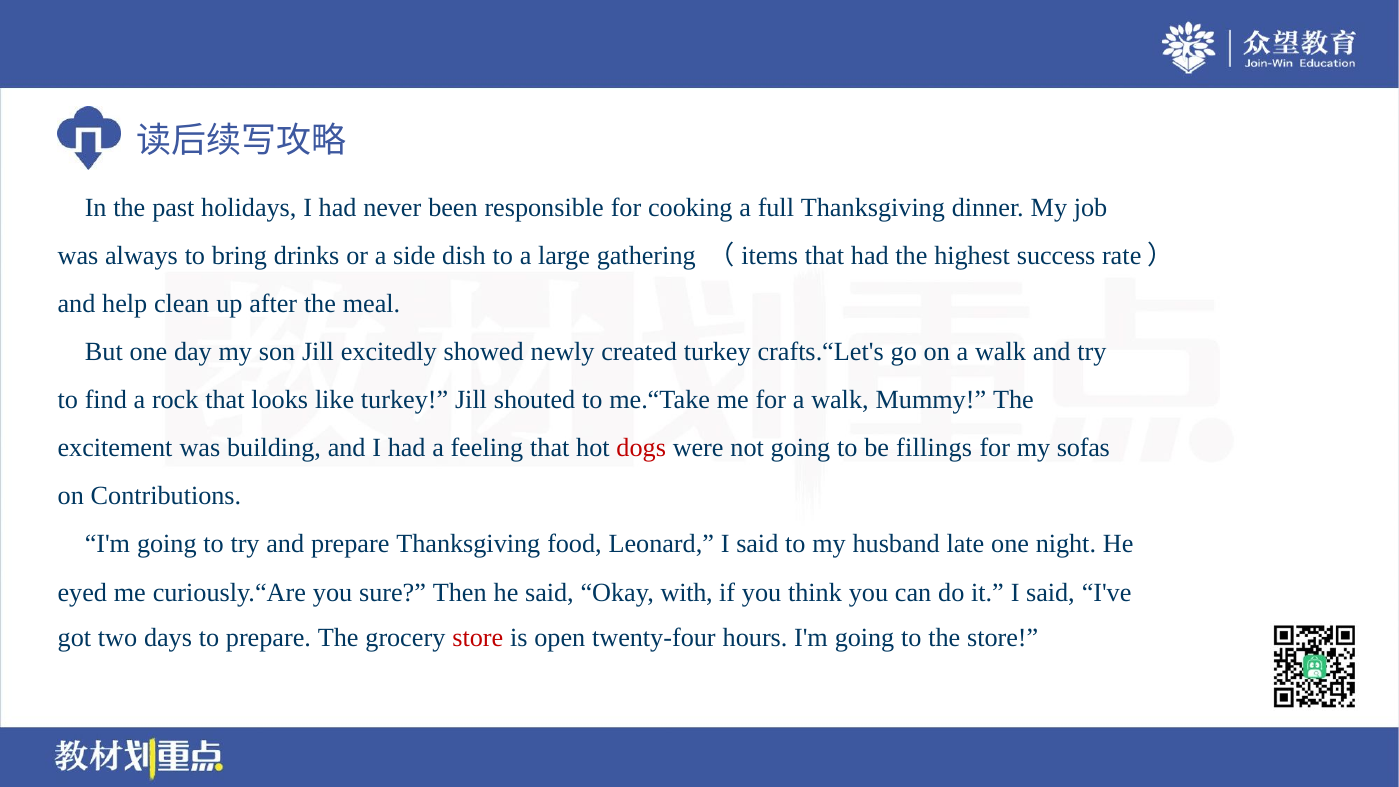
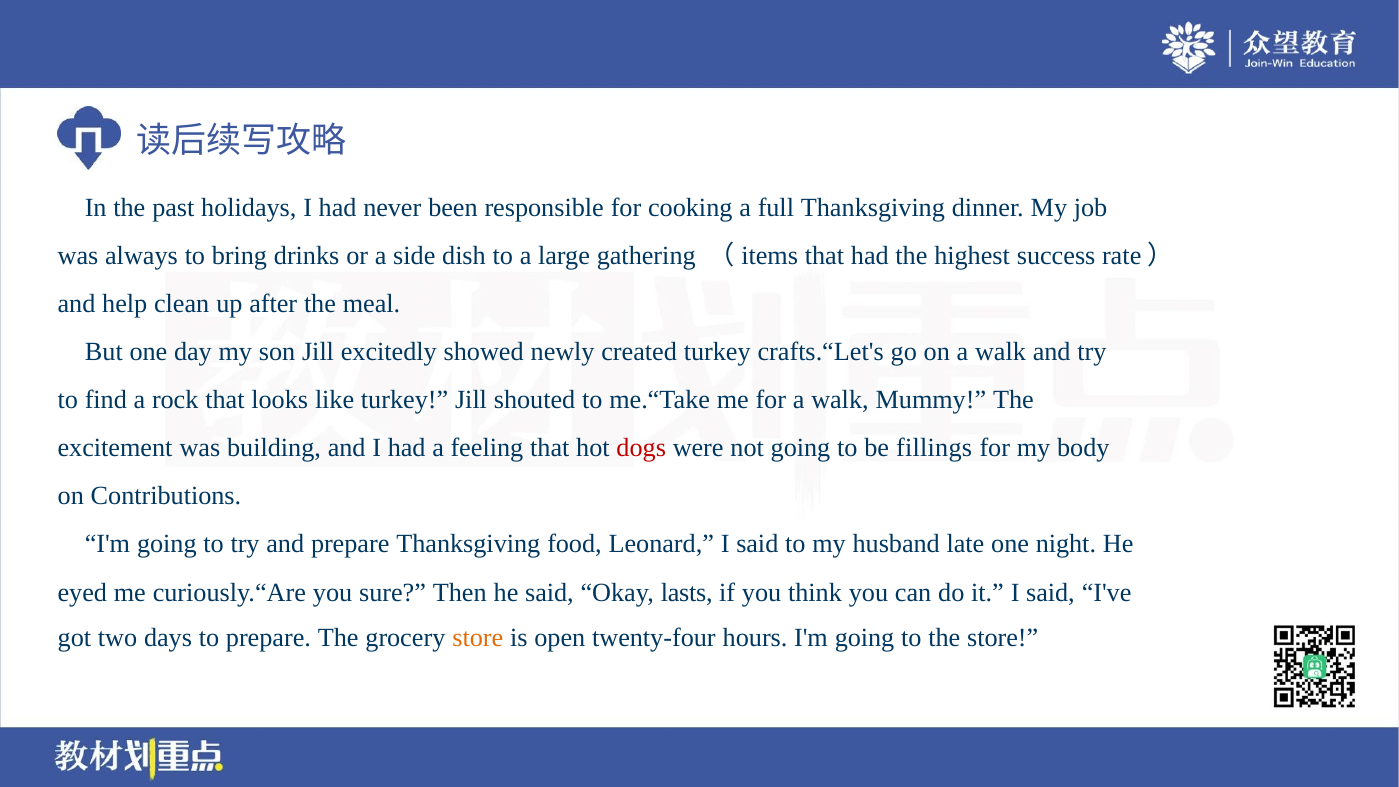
sofas: sofas -> body
with: with -> lasts
store at (478, 638) colour: red -> orange
